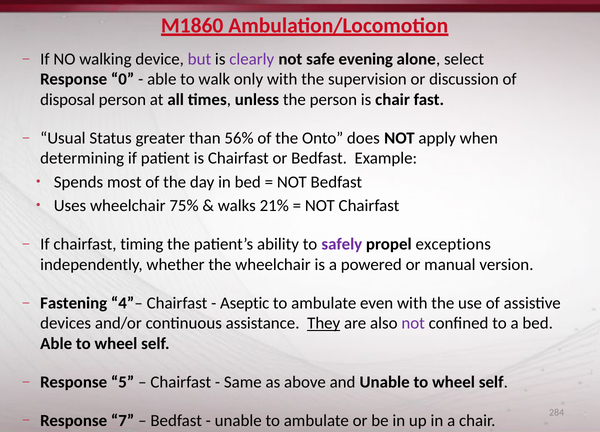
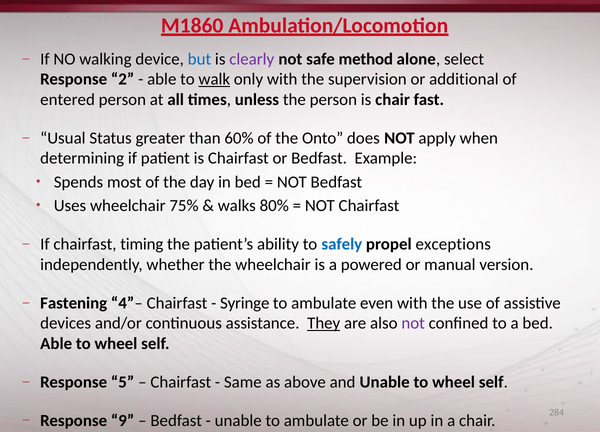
but colour: purple -> blue
evening: evening -> method
0: 0 -> 2
walk underline: none -> present
discussion: discussion -> additional
disposal: disposal -> entered
56%: 56% -> 60%
21%: 21% -> 80%
safely colour: purple -> blue
Aseptic: Aseptic -> Syringe
7: 7 -> 9
